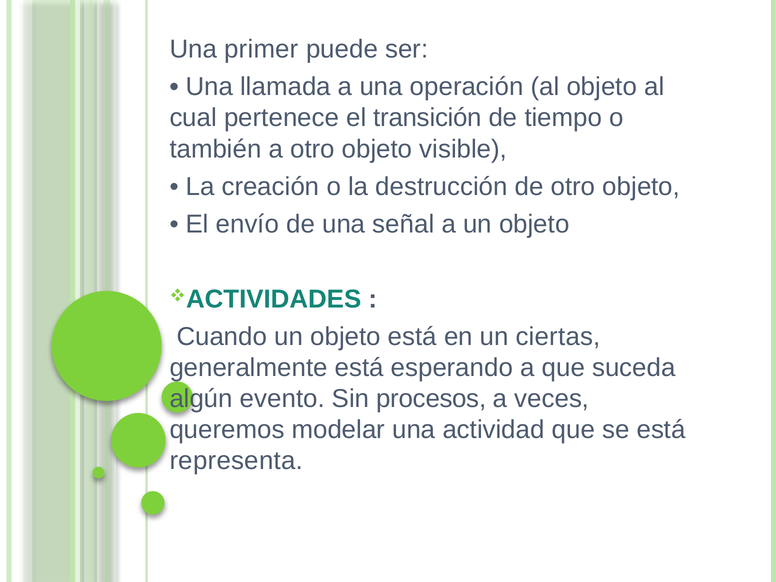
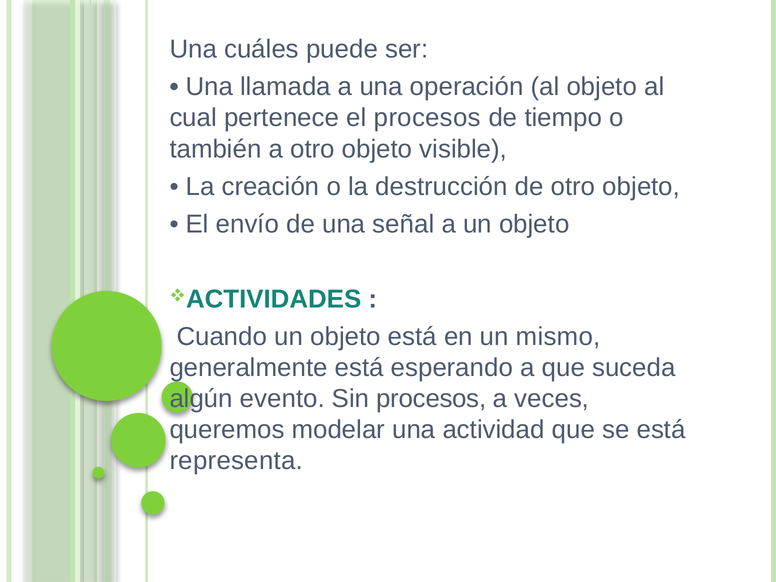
primer: primer -> cuáles
el transición: transición -> procesos
ciertas: ciertas -> mismo
